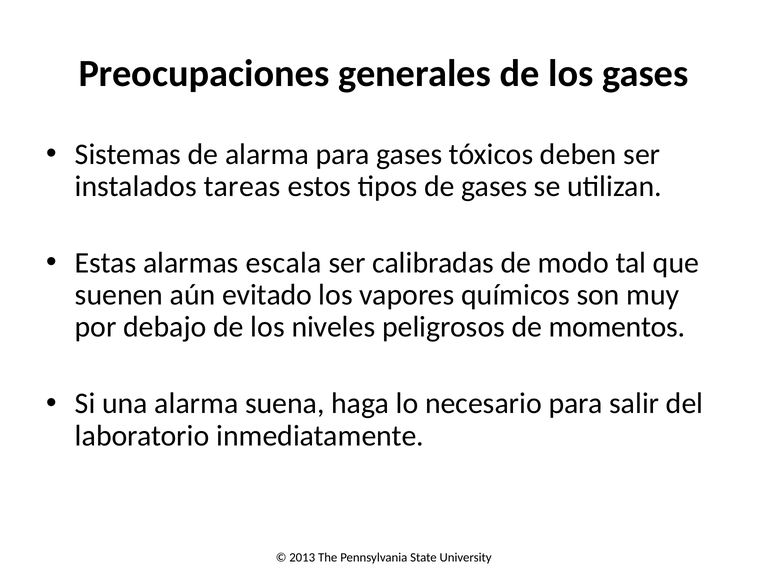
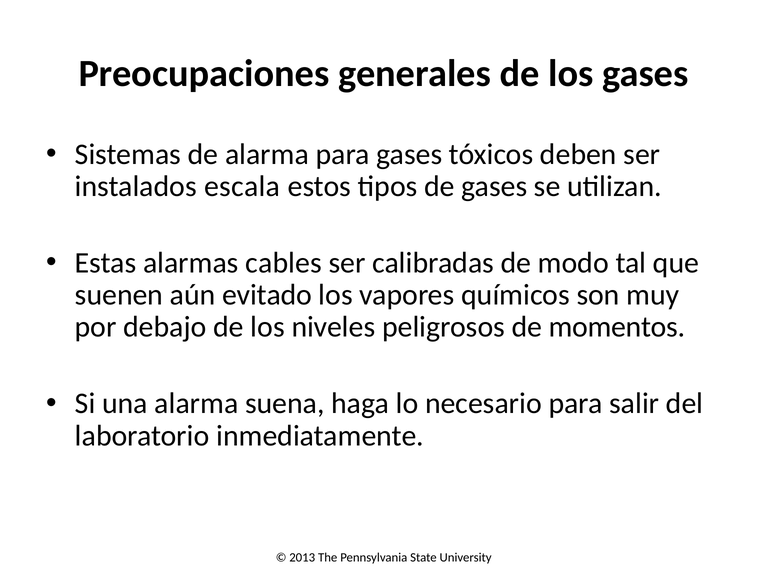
tareas: tareas -> escala
escala: escala -> cables
